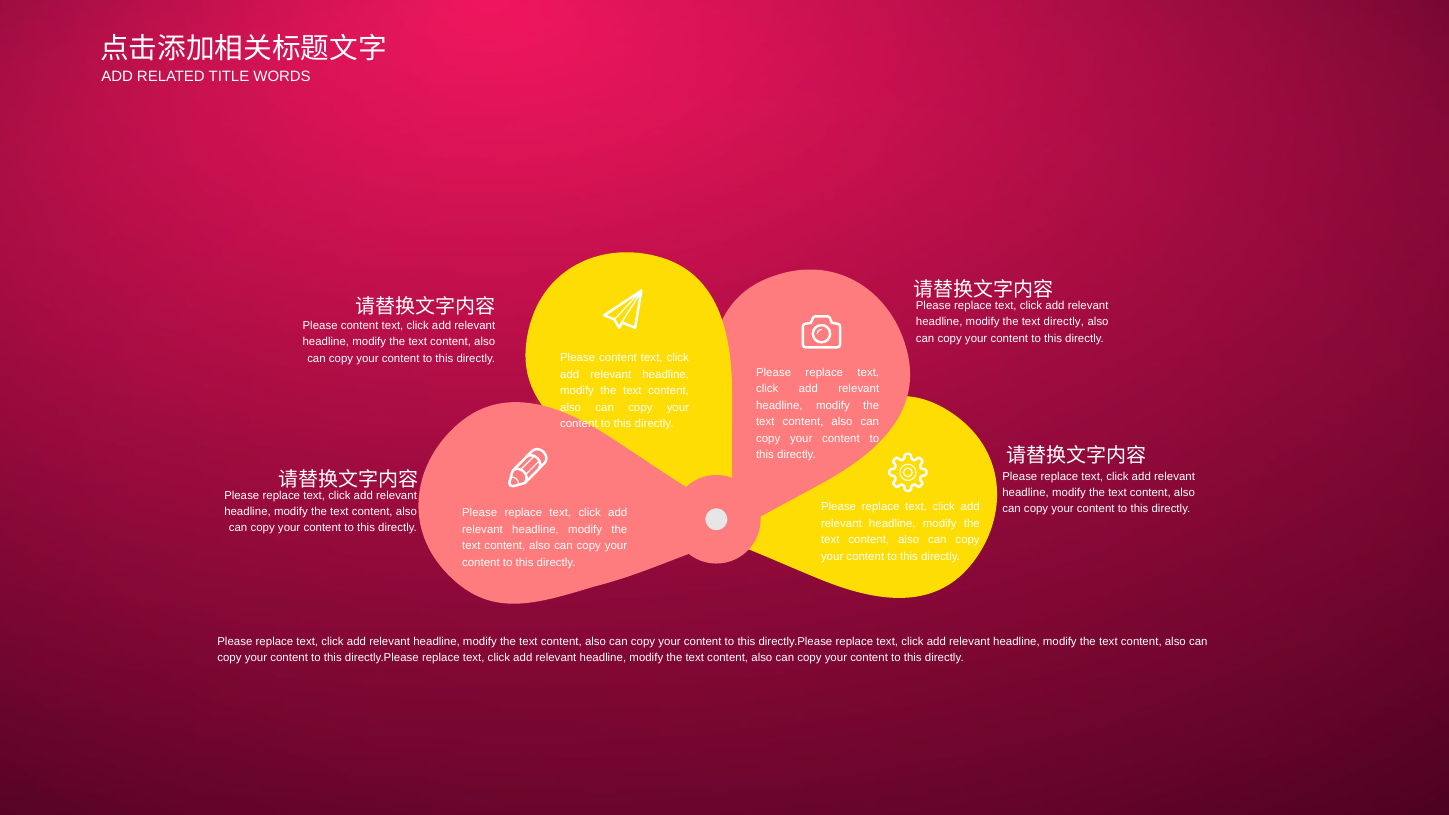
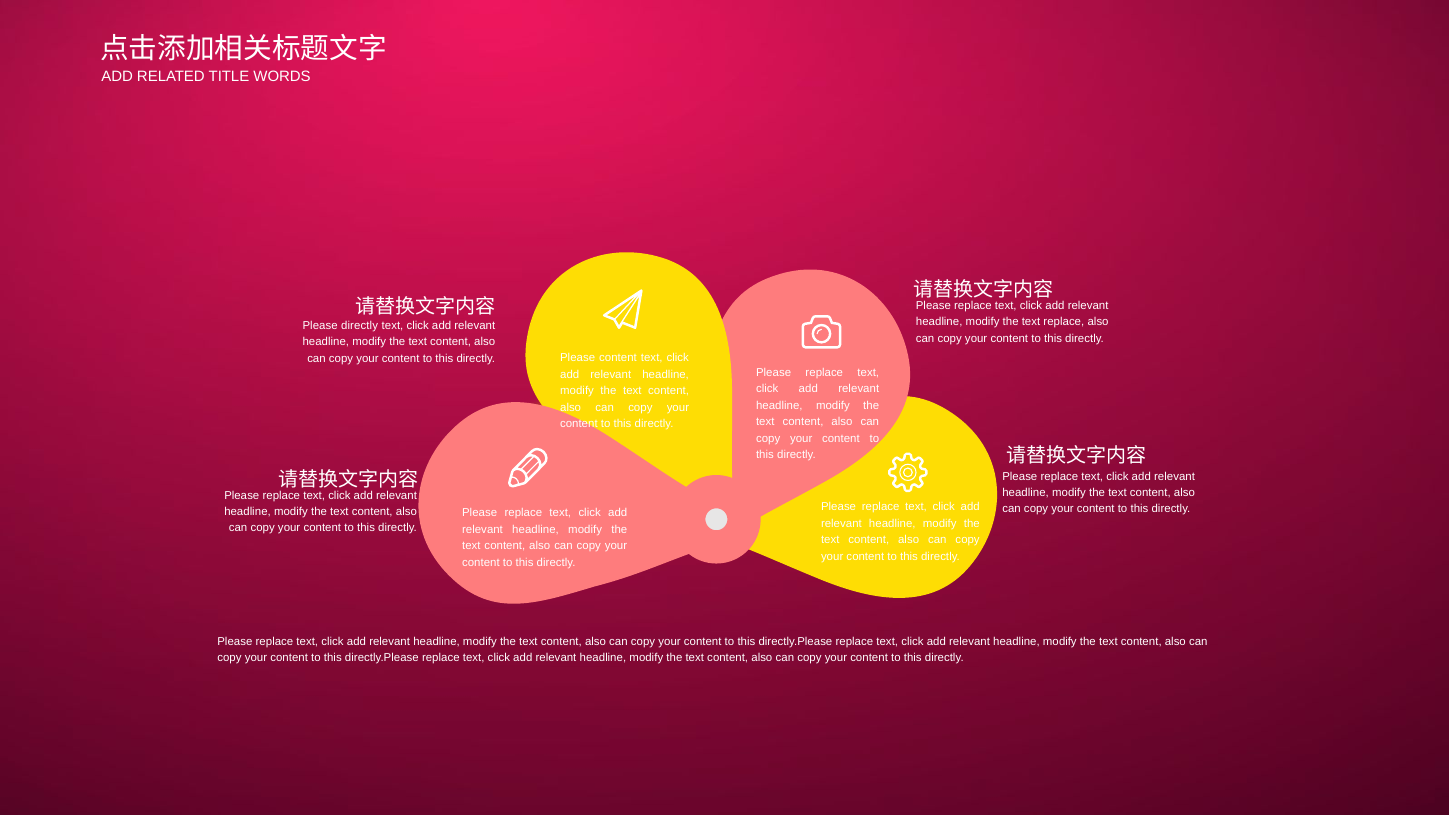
text directly: directly -> replace
content at (360, 326): content -> directly
